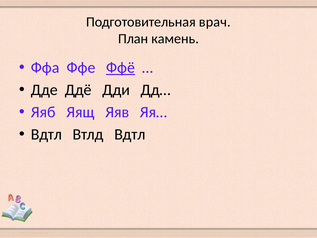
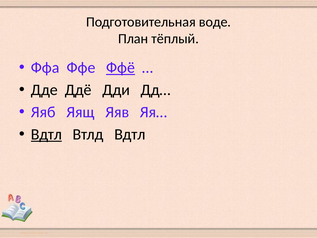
врач: врач -> воде
камень: камень -> тёплый
Вдтл at (46, 134) underline: none -> present
